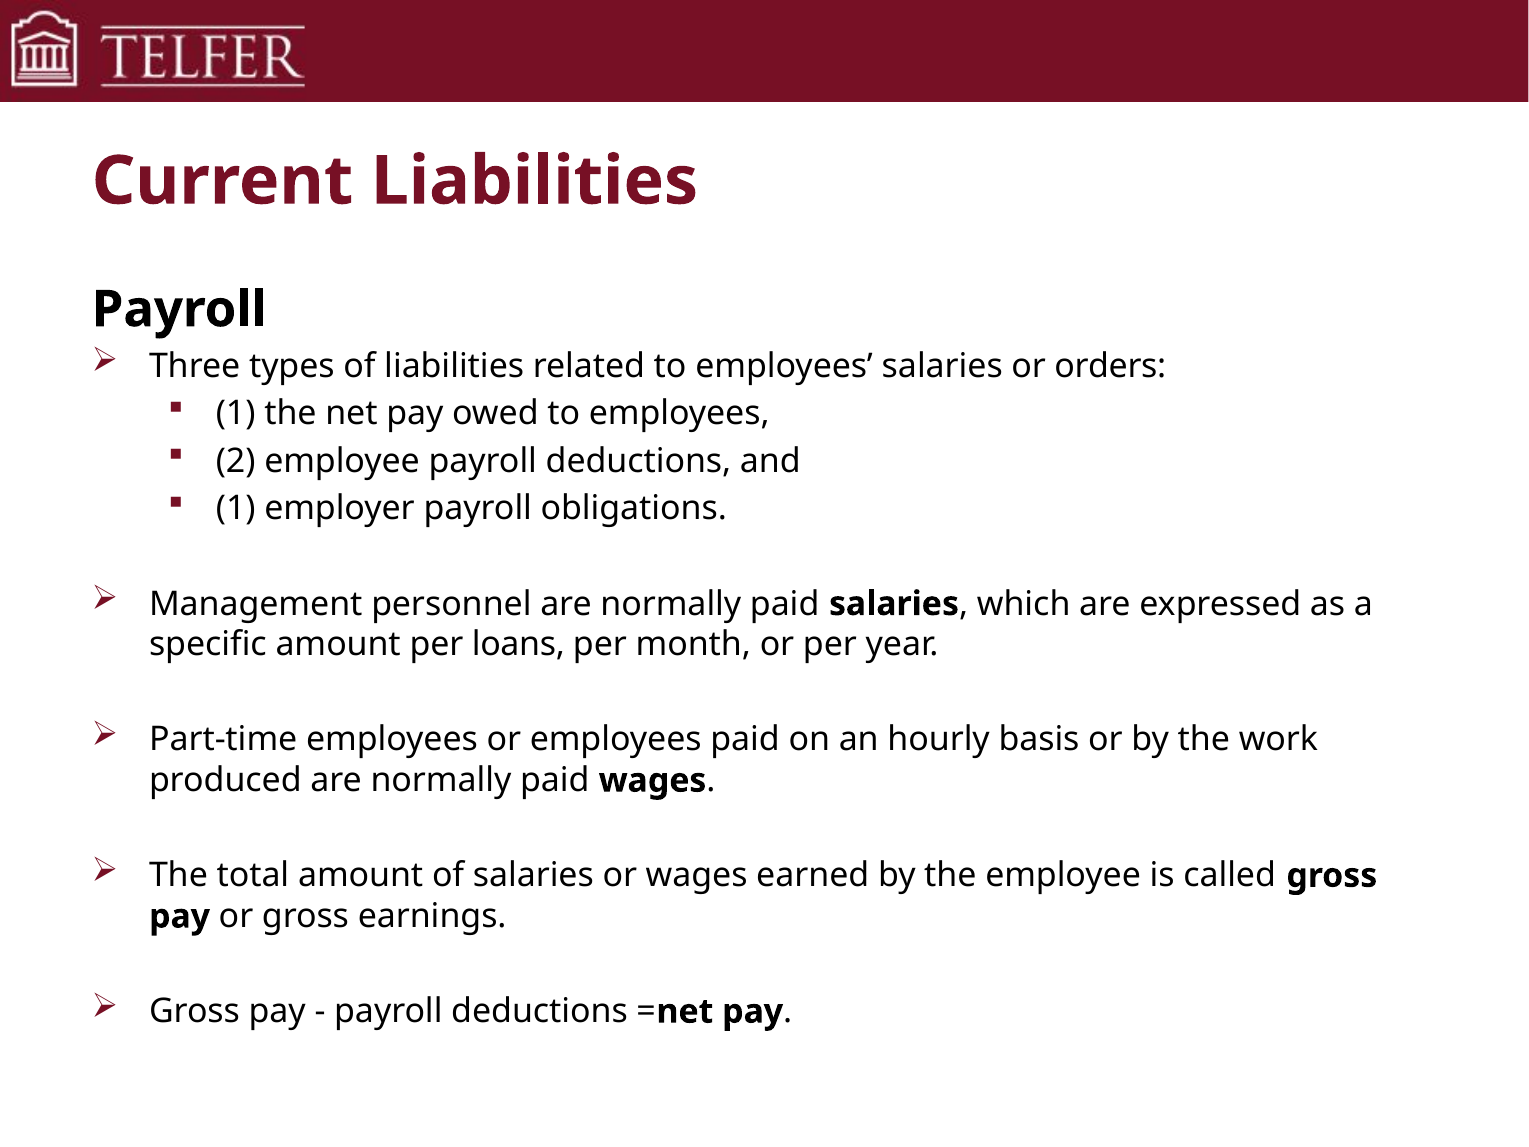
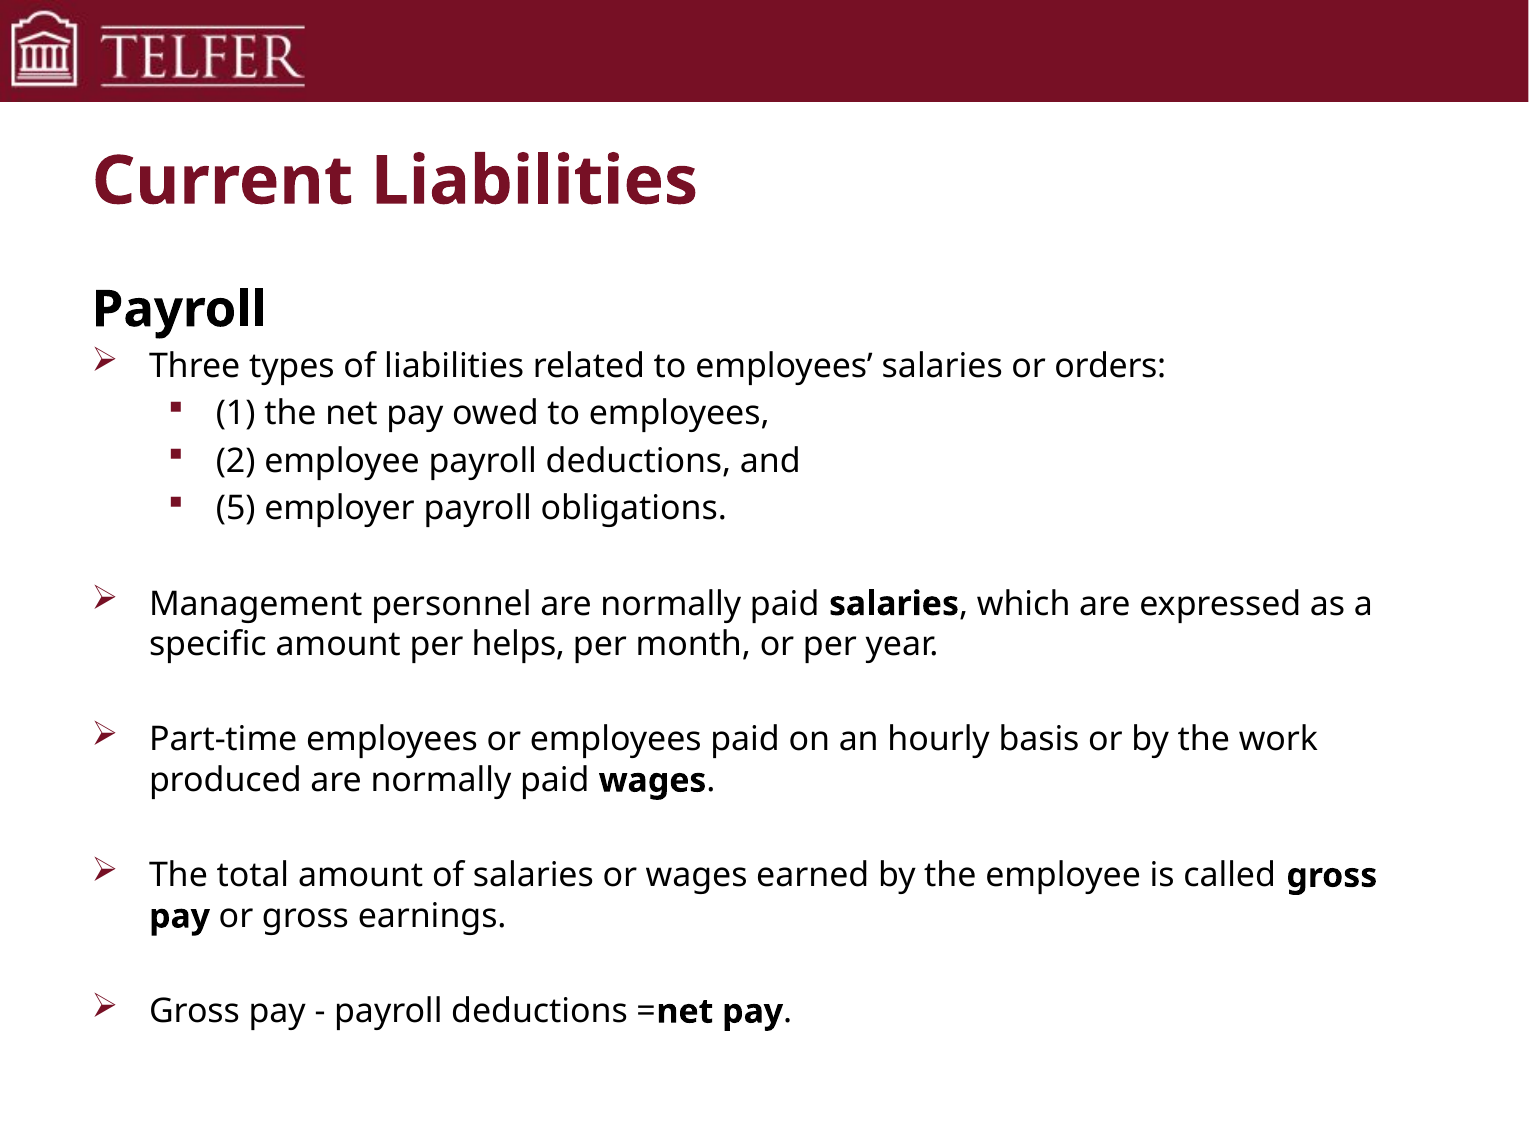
1 at (236, 509): 1 -> 5
loans: loans -> helps
